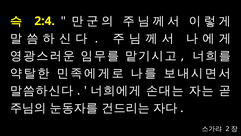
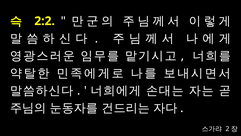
2:4: 2:4 -> 2:2
